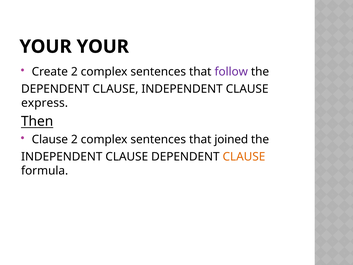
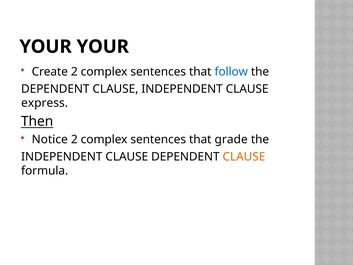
follow colour: purple -> blue
Clause at (50, 139): Clause -> Notice
joined: joined -> grade
